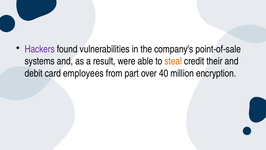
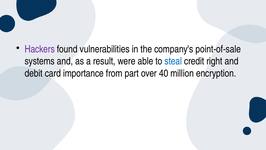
steal colour: orange -> blue
their: their -> right
employees: employees -> importance
